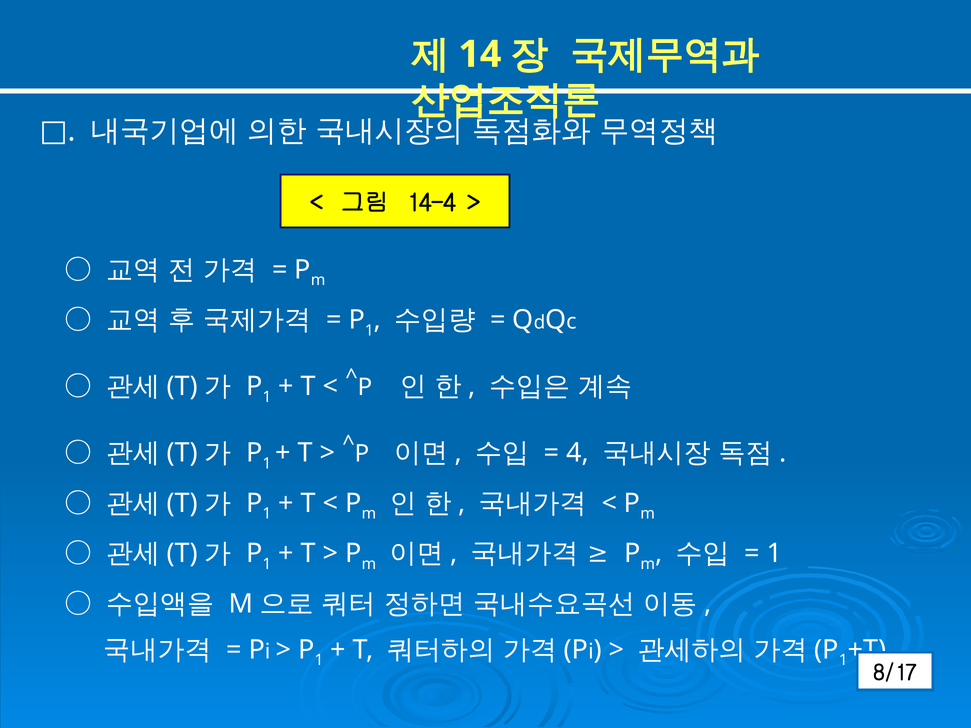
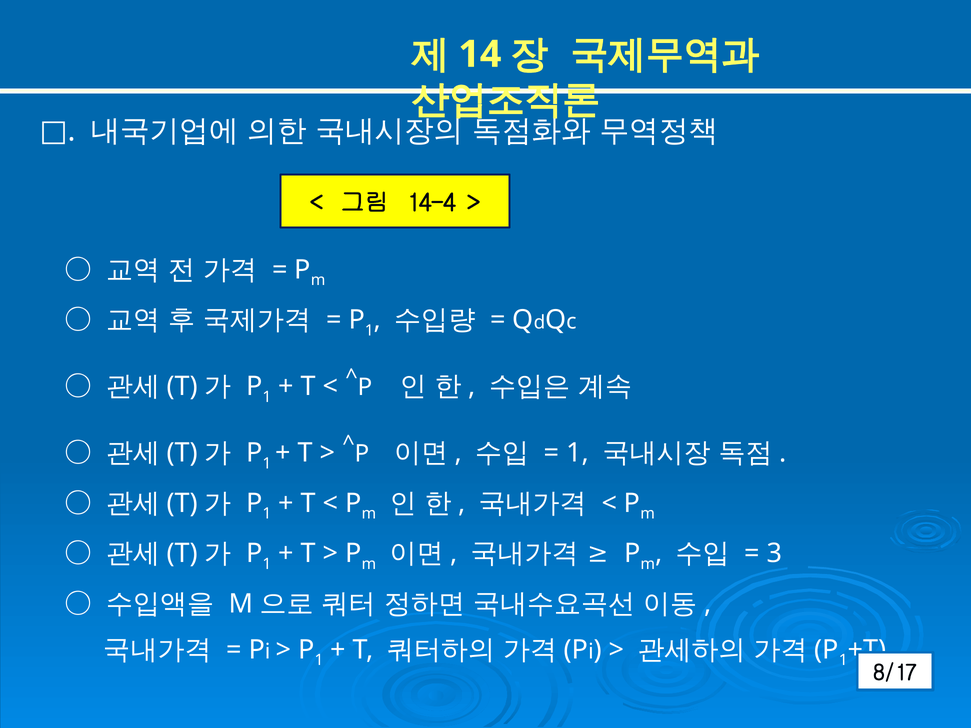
4 at (578, 453): 4 -> 1
1 at (774, 554): 1 -> 3
